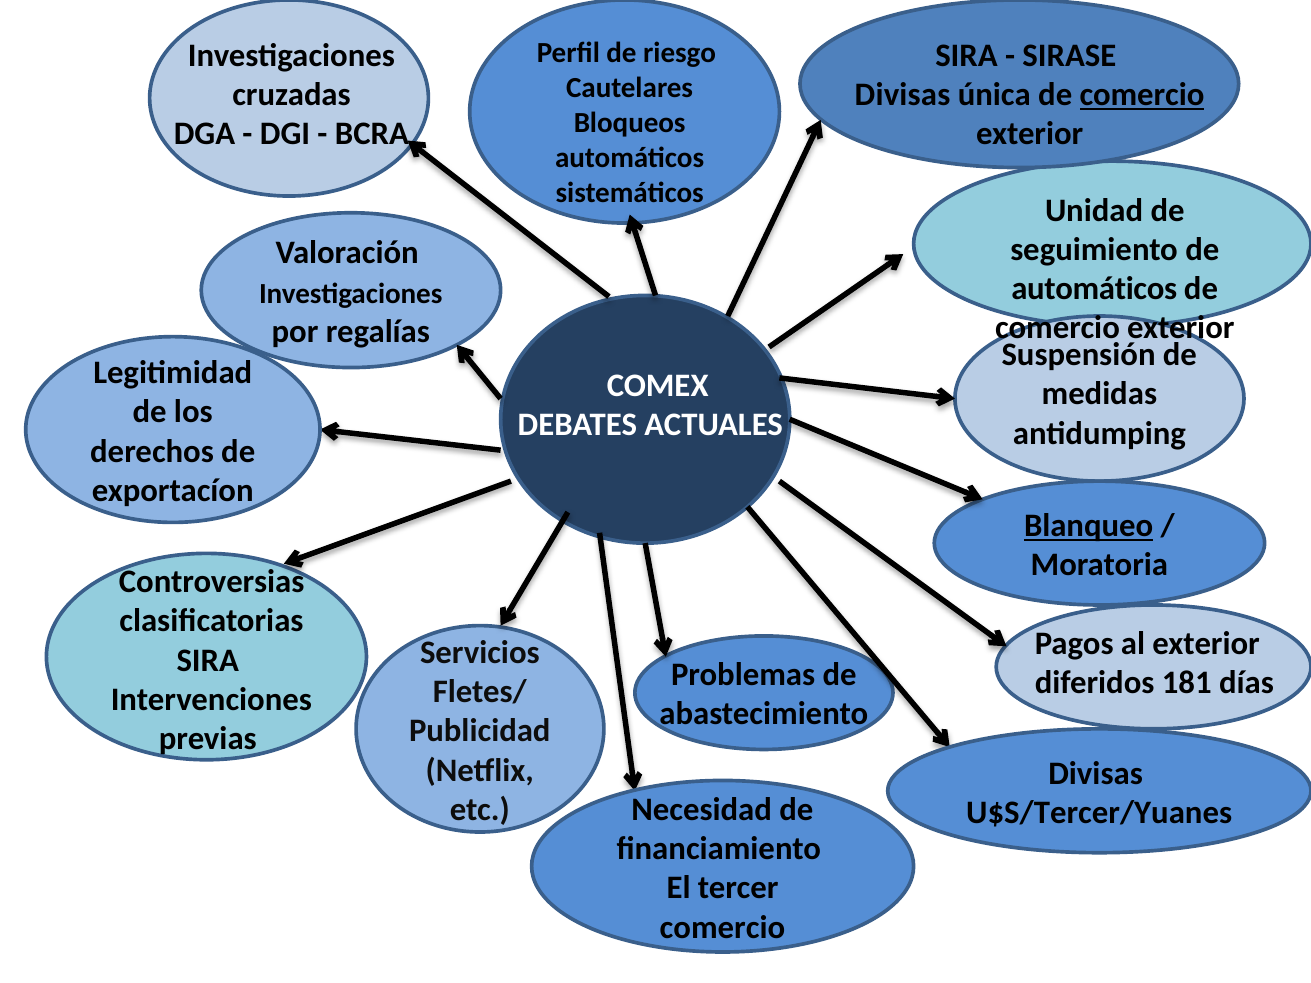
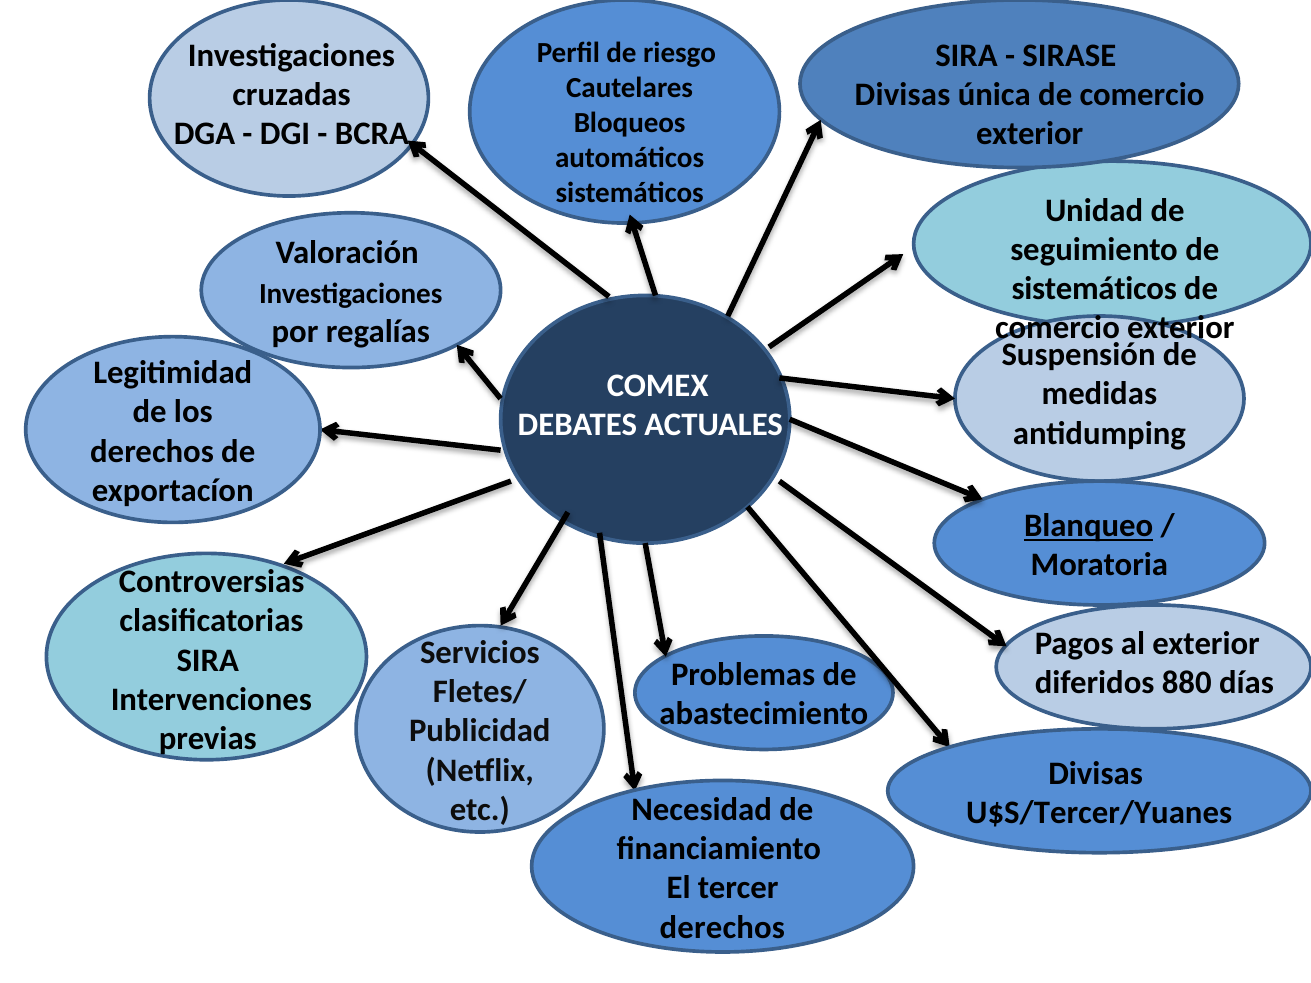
comercio at (1142, 95) underline: present -> none
automáticos at (1094, 289): automáticos -> sistemáticos
181: 181 -> 880
comercio at (722, 928): comercio -> derechos
